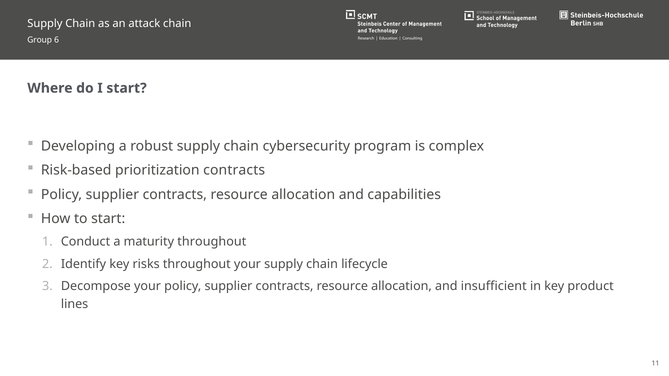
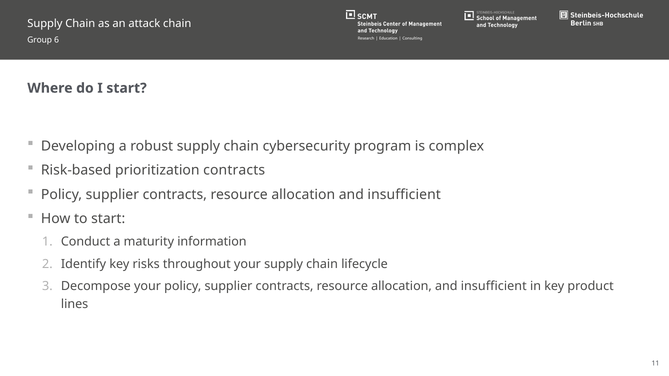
capabilities at (404, 195): capabilities -> insufficient
maturity throughout: throughout -> information
